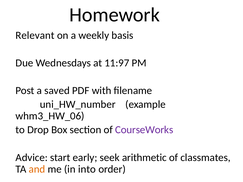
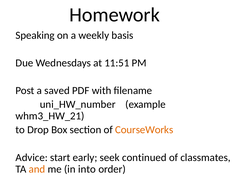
Relevant: Relevant -> Speaking
11:97: 11:97 -> 11:51
whm3_HW_06: whm3_HW_06 -> whm3_HW_21
CourseWorks colour: purple -> orange
arithmetic: arithmetic -> continued
